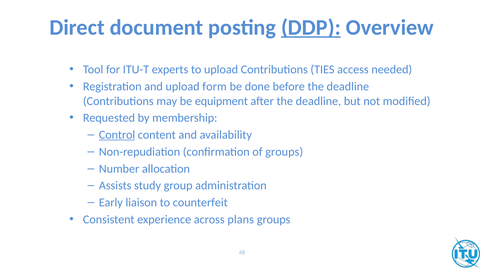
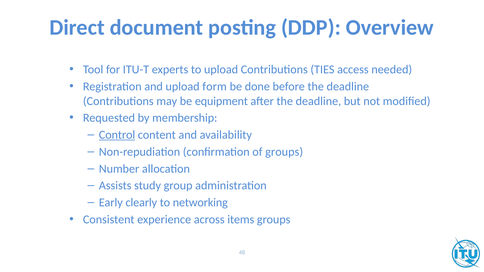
DDP underline: present -> none
liaison: liaison -> clearly
counterfeit: counterfeit -> networking
plans: plans -> items
